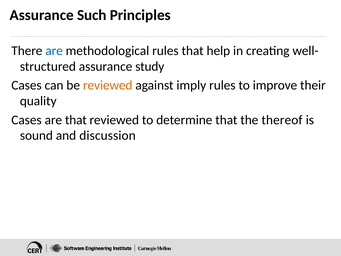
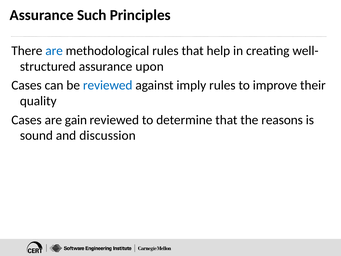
study: study -> upon
reviewed at (108, 85) colour: orange -> blue
are that: that -> gain
thereof: thereof -> reasons
